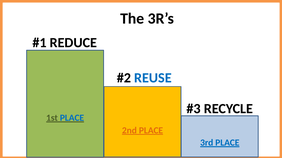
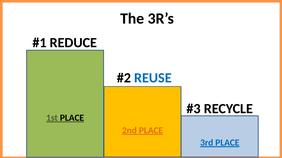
PLACE at (72, 118) colour: blue -> black
